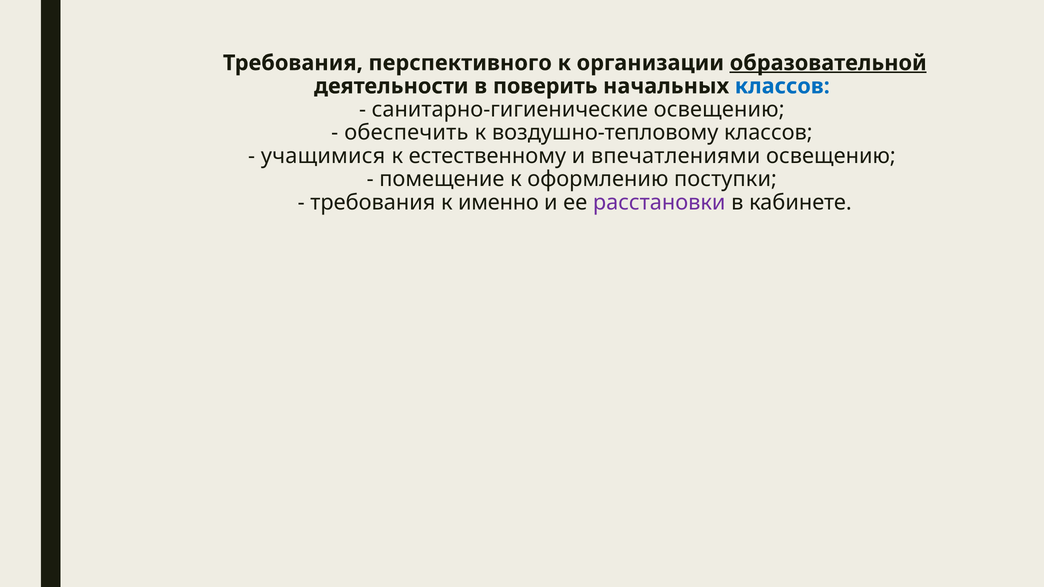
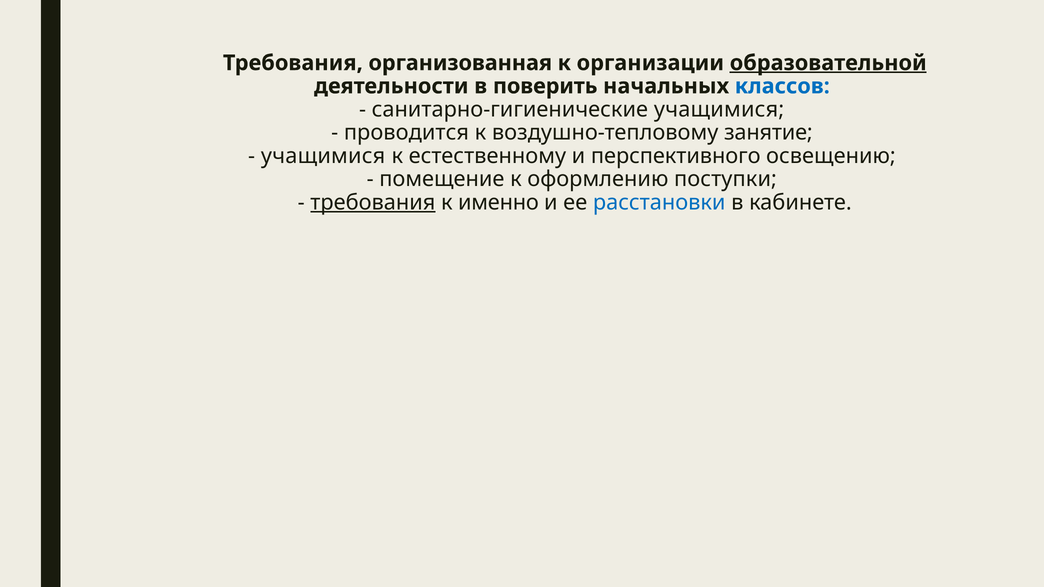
перспективного: перспективного -> организованная
санитарно-гигиенические освещению: освещению -> учащимися
обеспечить: обеспечить -> проводится
воздушно-тепловому классов: классов -> занятие
впечатлениями: впечатлениями -> перспективного
требования at (373, 202) underline: none -> present
расстановки colour: purple -> blue
